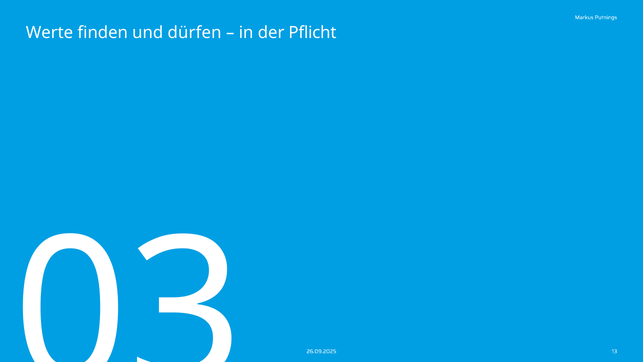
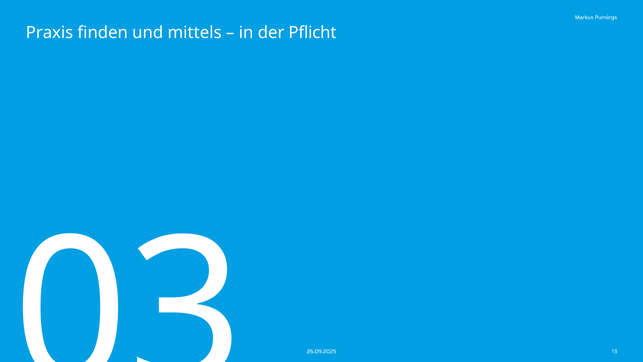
Werte: Werte -> Praxis
dürfen: dürfen -> mittels
